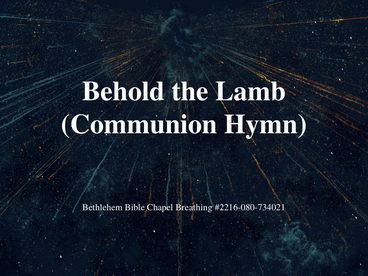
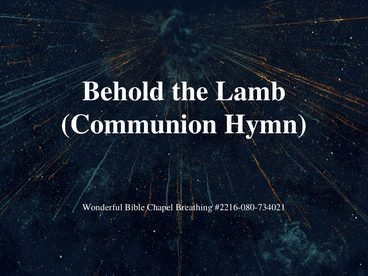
Bethlehem: Bethlehem -> Wonderful
